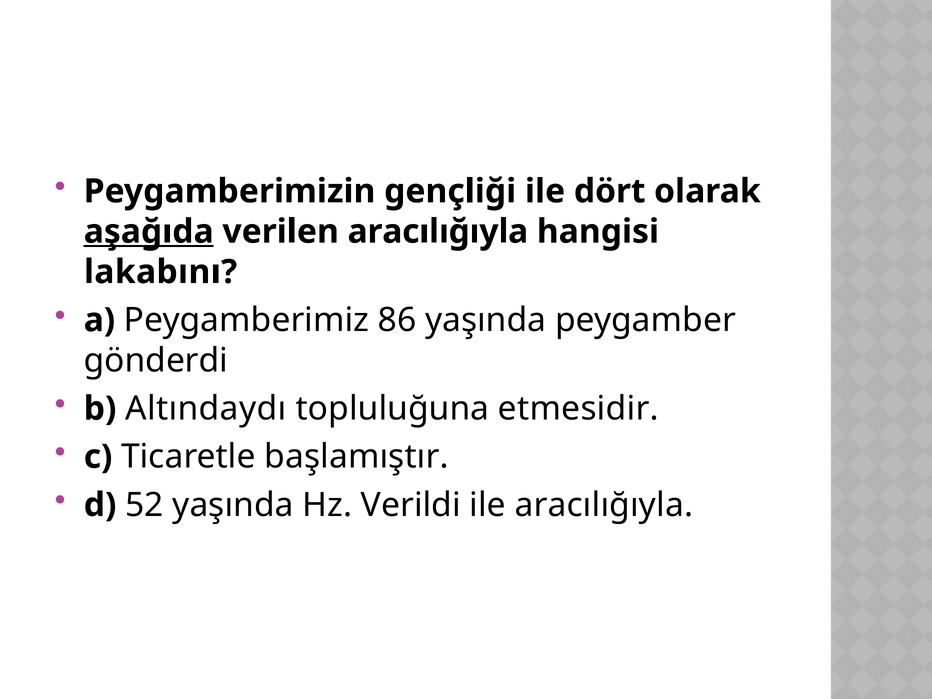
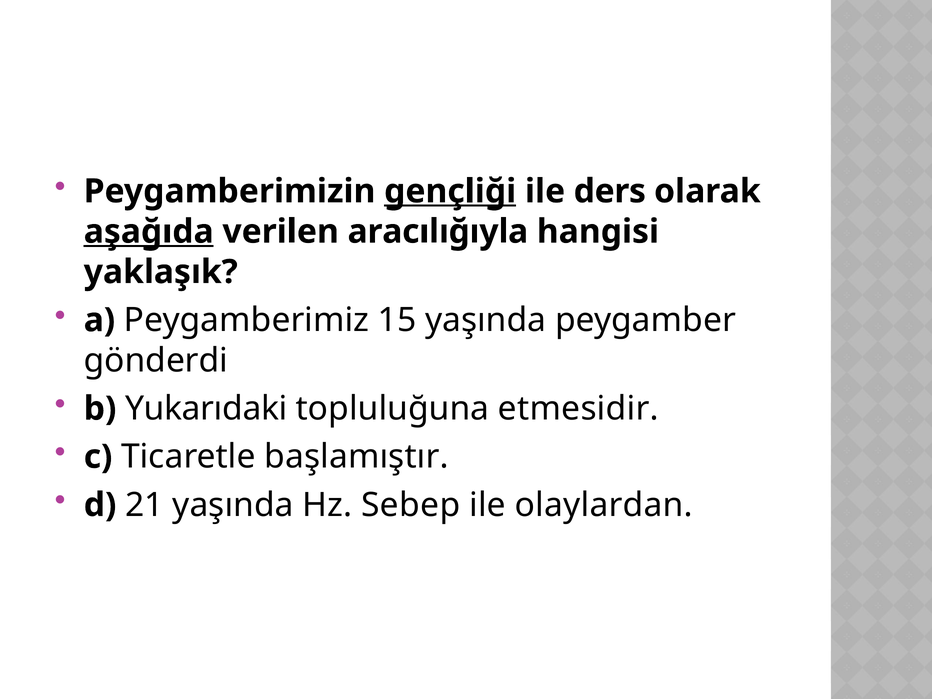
gençliği underline: none -> present
dört: dört -> ders
lakabını: lakabını -> yaklaşık
86: 86 -> 15
Altındaydı: Altındaydı -> Yukarıdaki
52: 52 -> 21
Verildi: Verildi -> Sebep
ile aracılığıyla: aracılığıyla -> olaylardan
